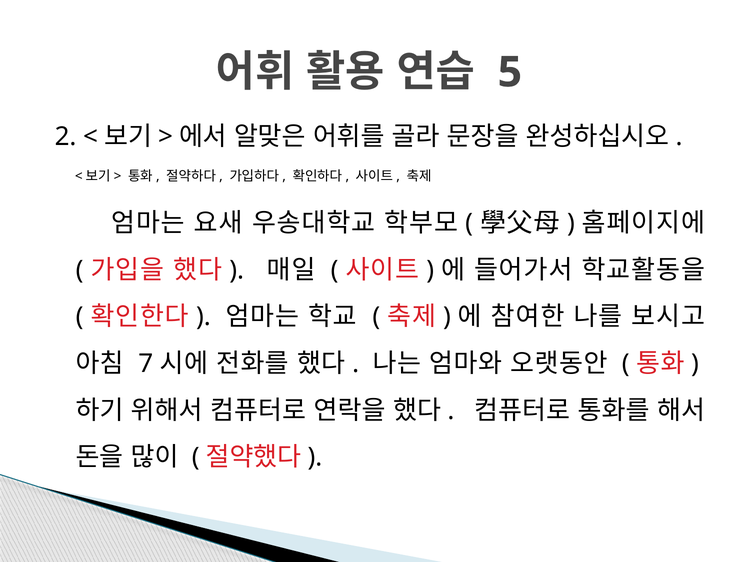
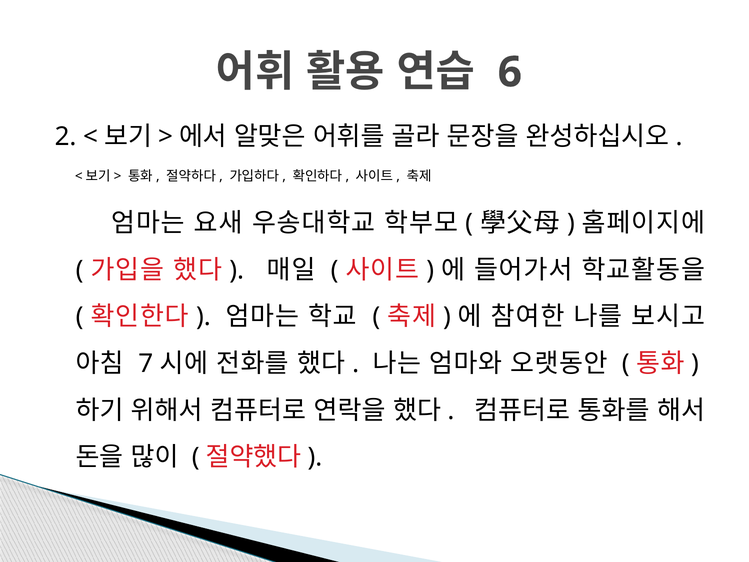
5: 5 -> 6
